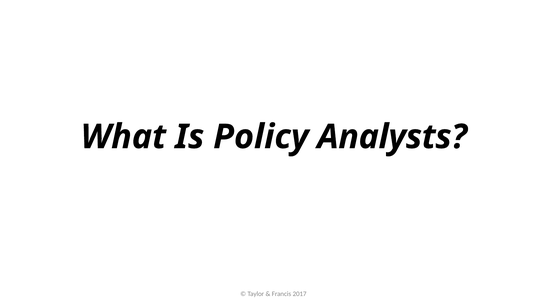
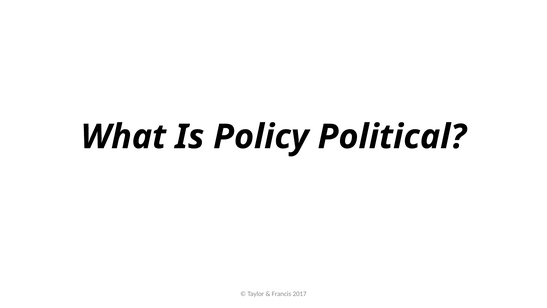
Analysts: Analysts -> Political
